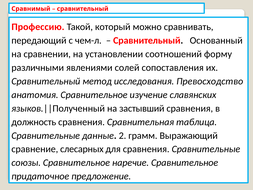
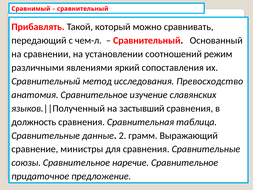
Профессию: Профессию -> Прибавлять
форму: форму -> режим
солей: солей -> яркий
слесарных: слесарных -> министры
